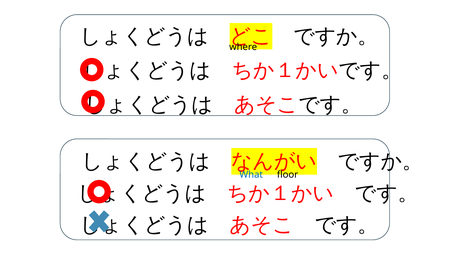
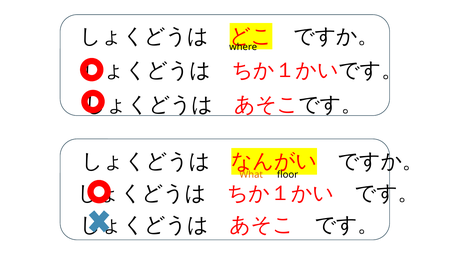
What colour: blue -> orange
